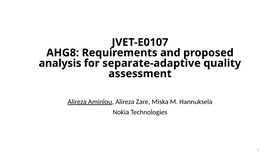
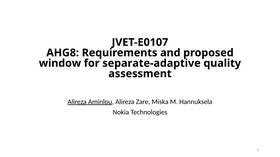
analysis: analysis -> window
